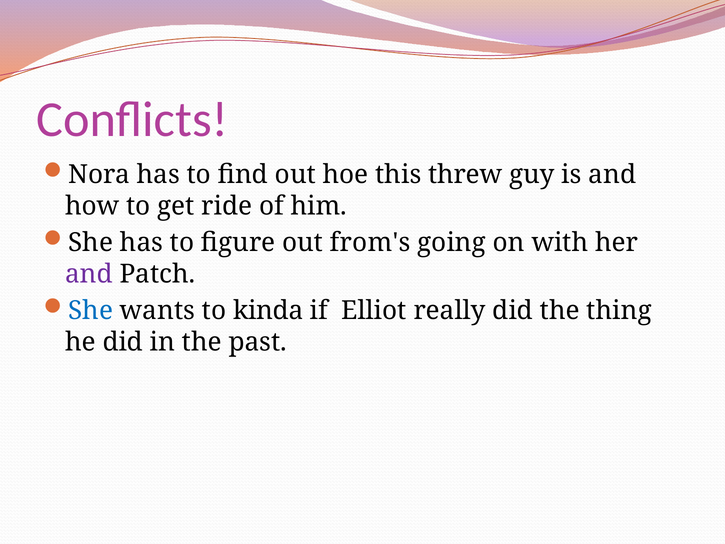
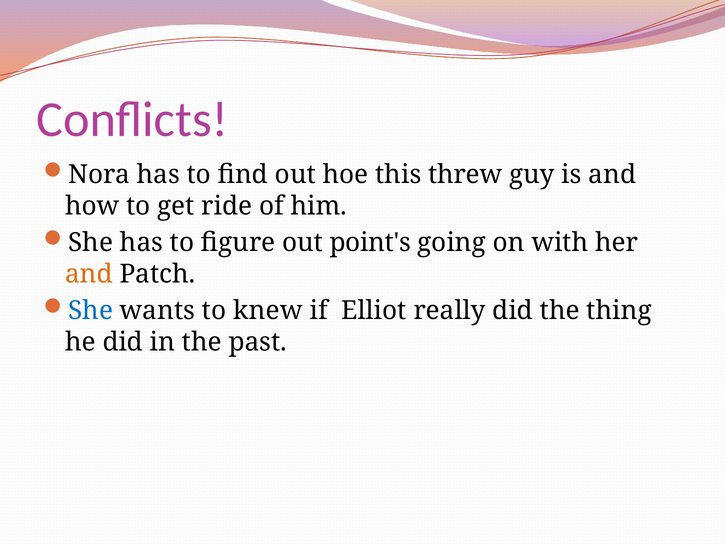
from's: from's -> point's
and at (89, 274) colour: purple -> orange
kinda: kinda -> knew
